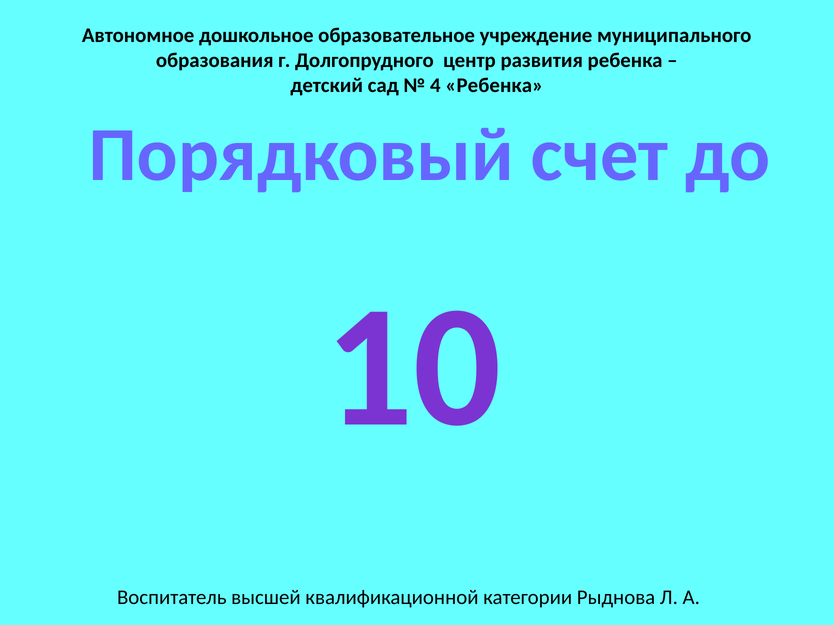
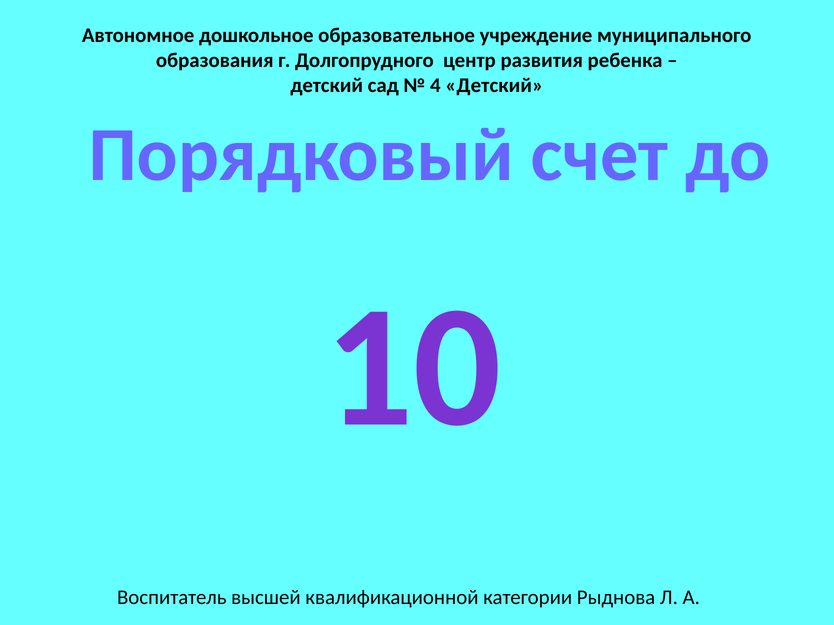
4 Ребенка: Ребенка -> Детский
